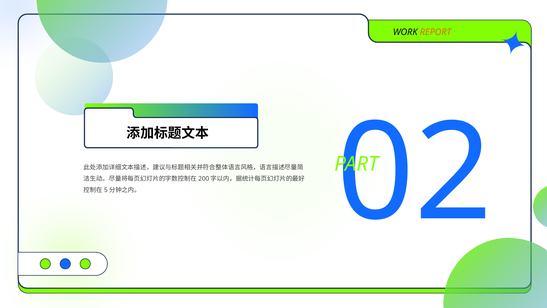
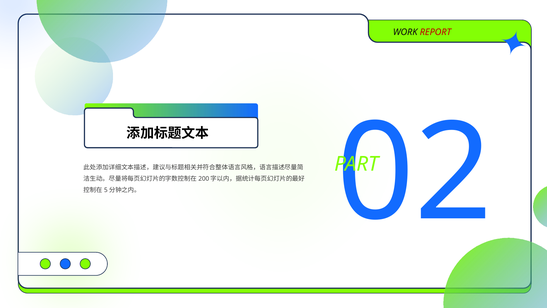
REPORT colour: orange -> red
